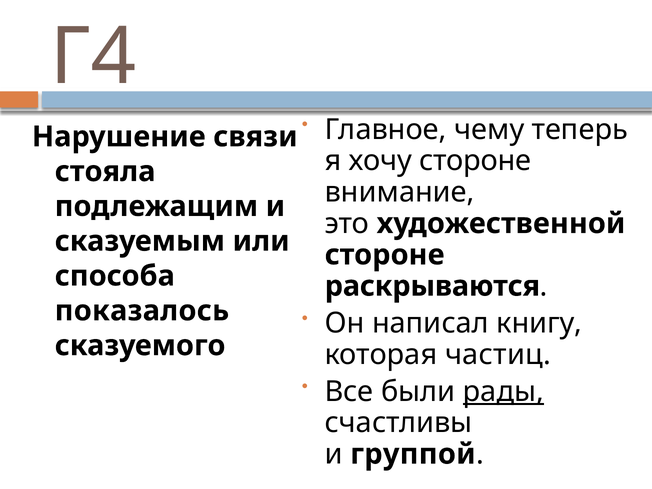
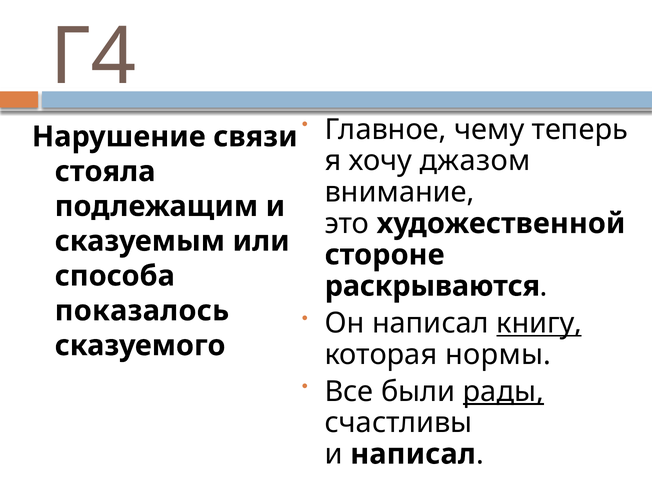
хочу стороне: стороне -> джазом
книгу underline: none -> present
частиц: частиц -> нормы
и группой: группой -> написал
